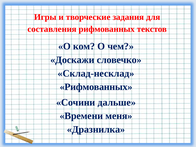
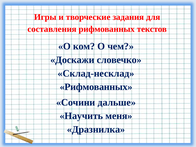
Времени: Времени -> Научить
